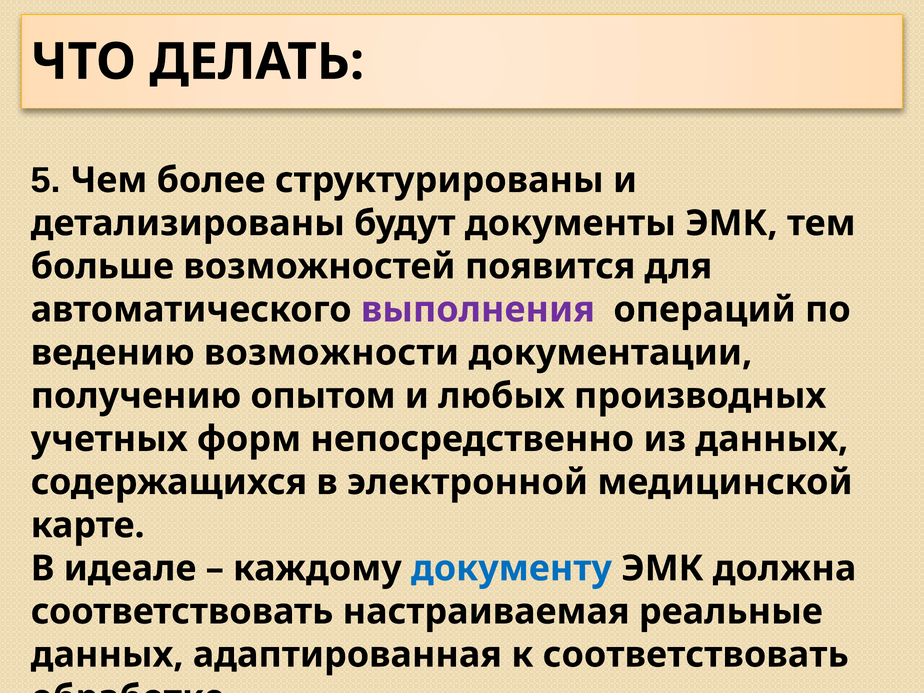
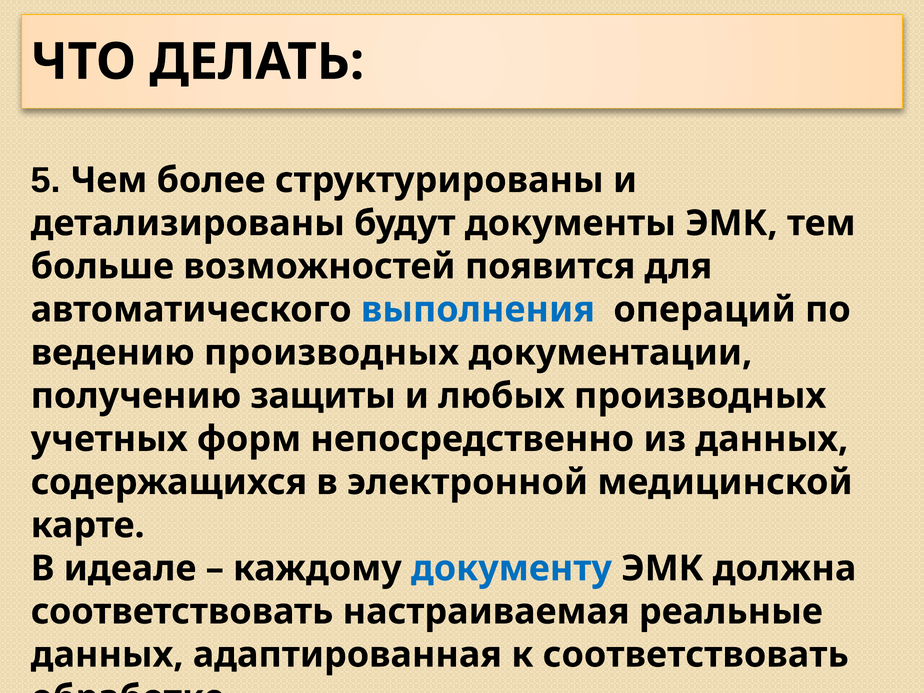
выполнения colour: purple -> blue
ведению возможности: возможности -> производных
опытом: опытом -> защиты
